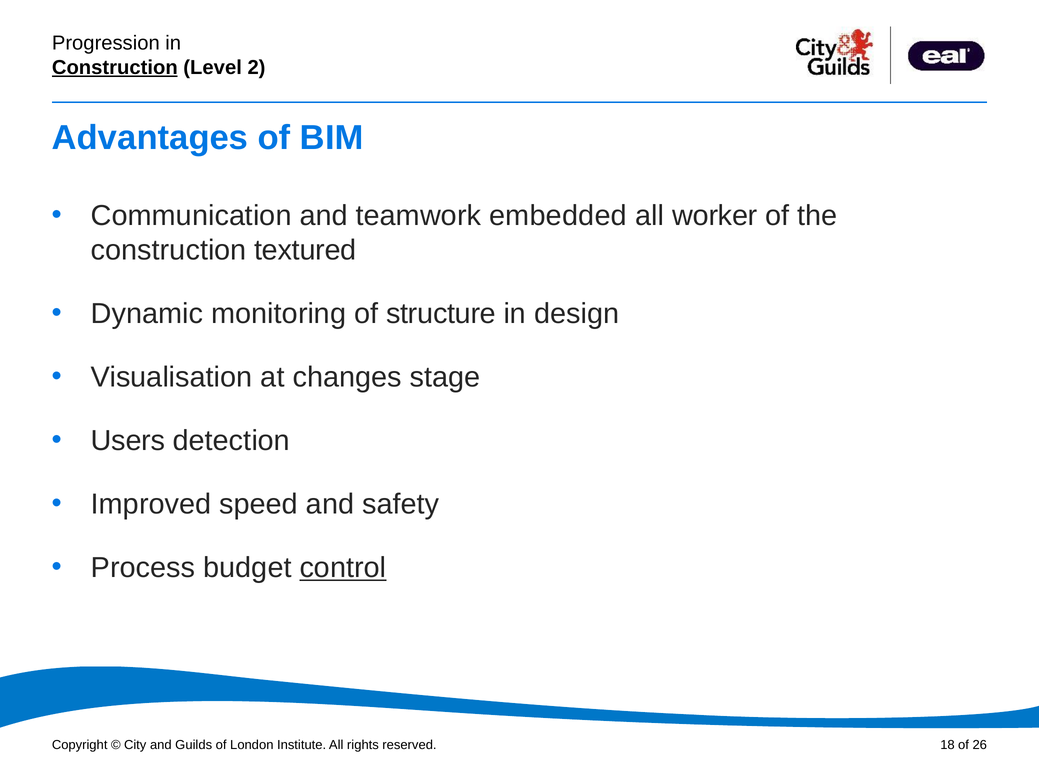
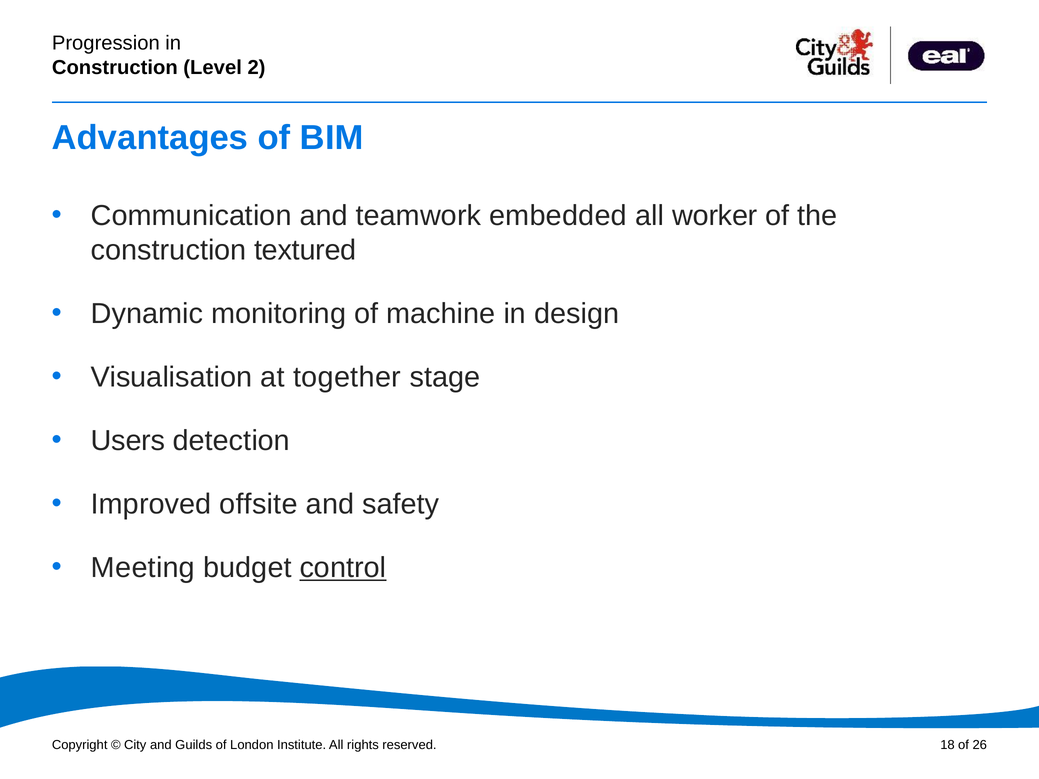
Construction at (115, 67) underline: present -> none
structure: structure -> machine
changes: changes -> together
speed: speed -> offsite
Process: Process -> Meeting
